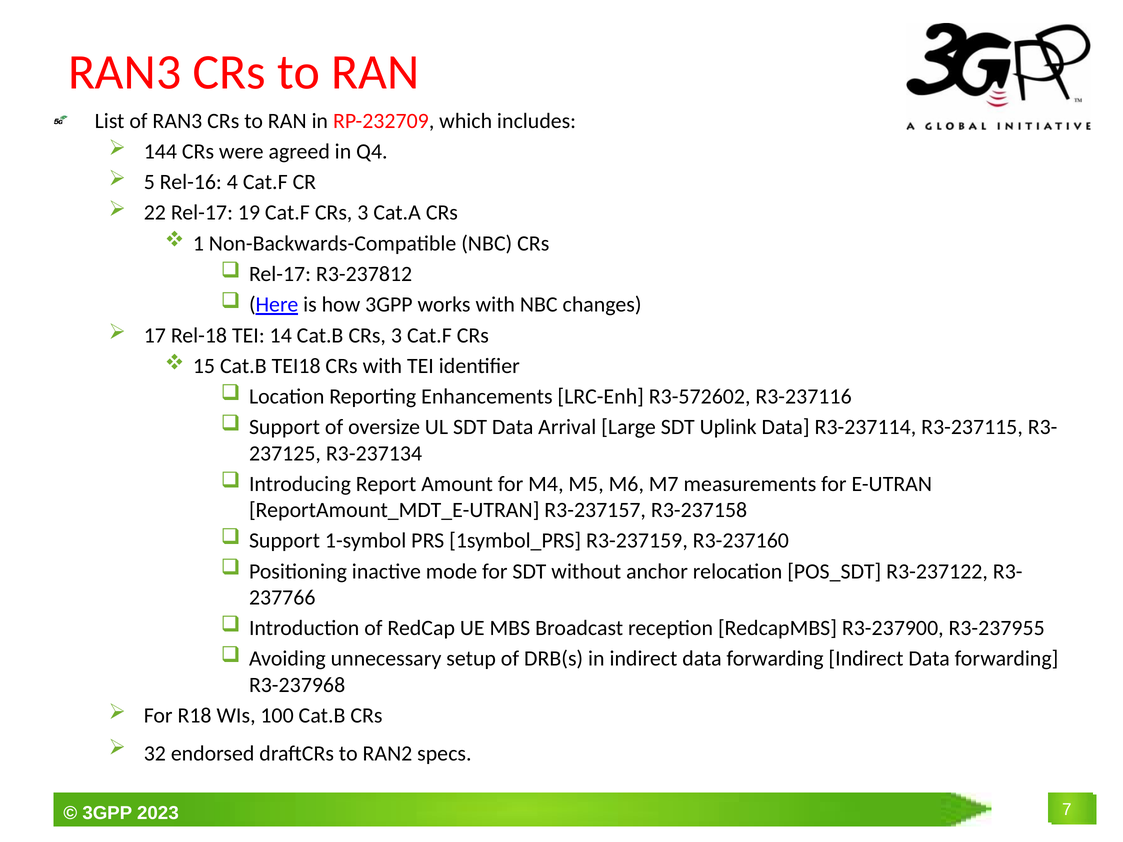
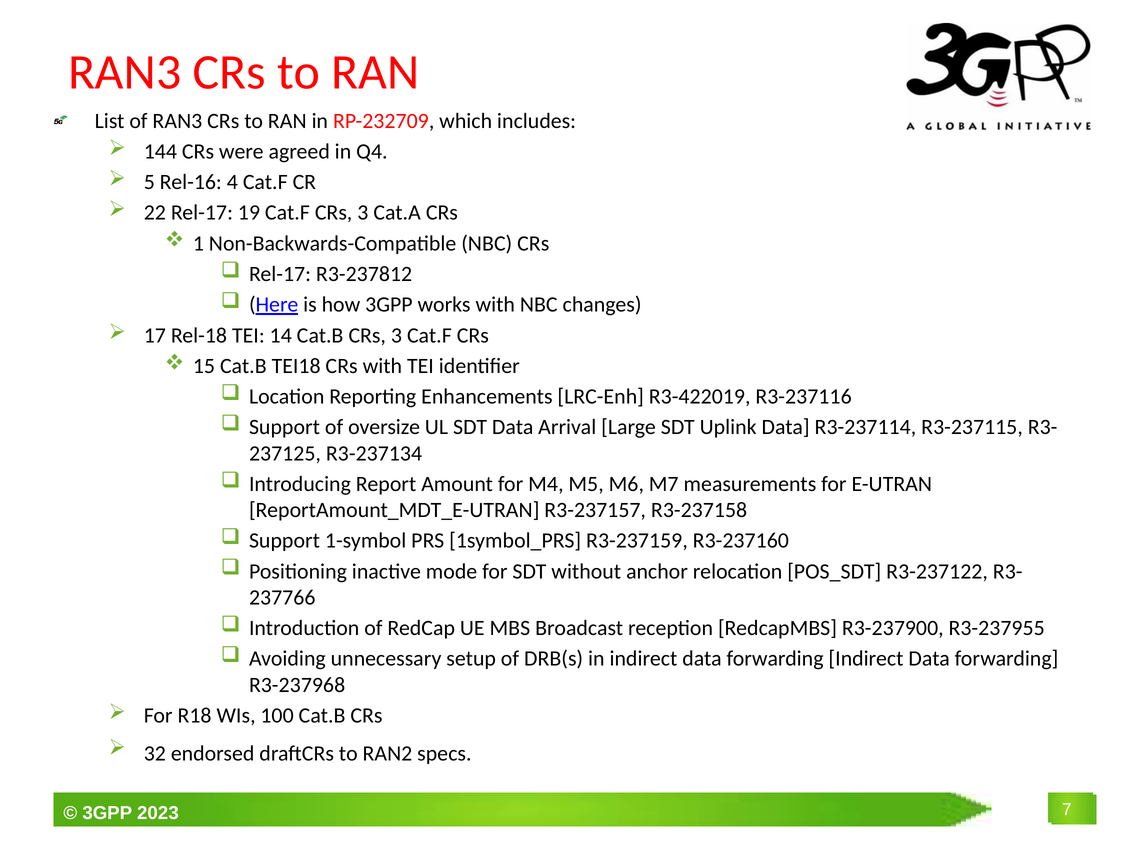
R3-572602: R3-572602 -> R3-422019
